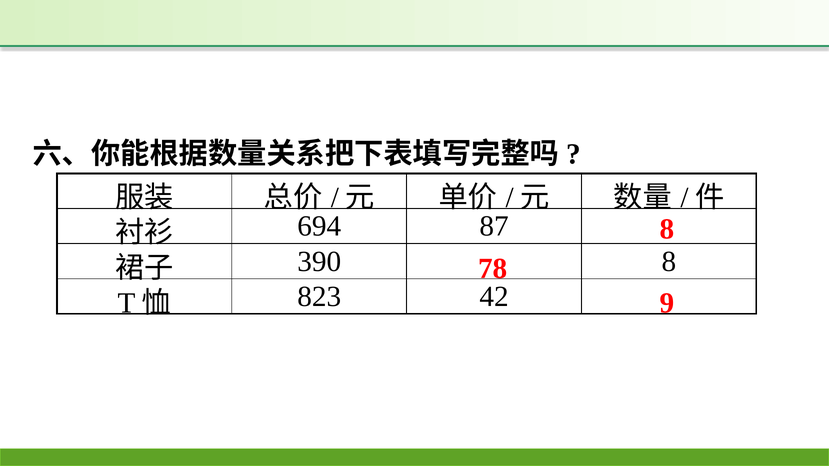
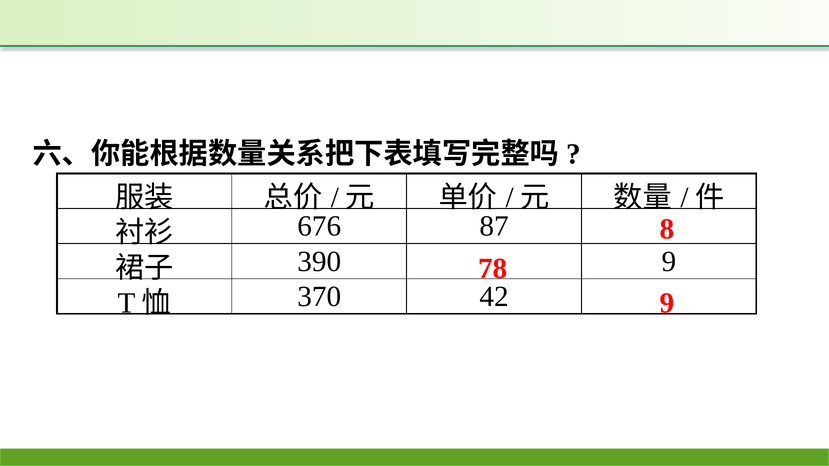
694: 694 -> 676
390 8: 8 -> 9
823: 823 -> 370
